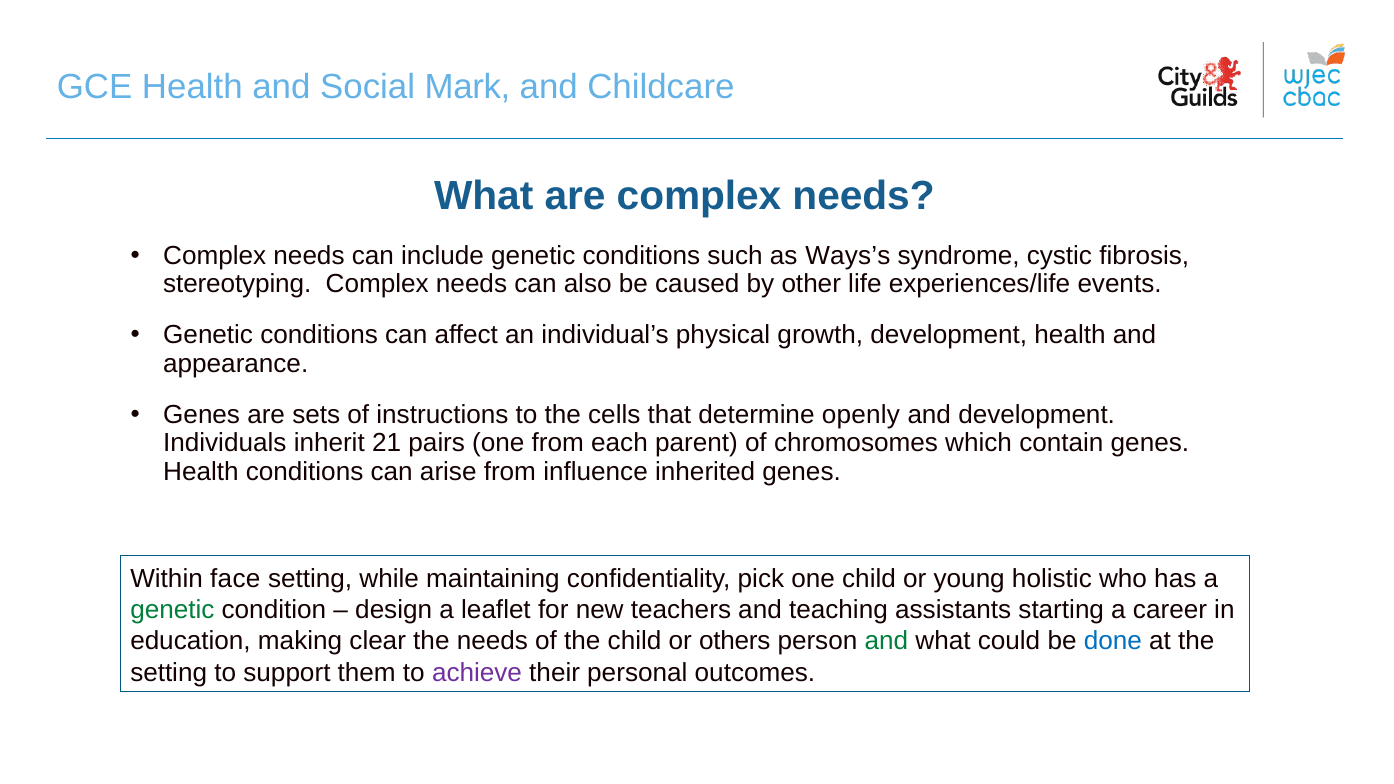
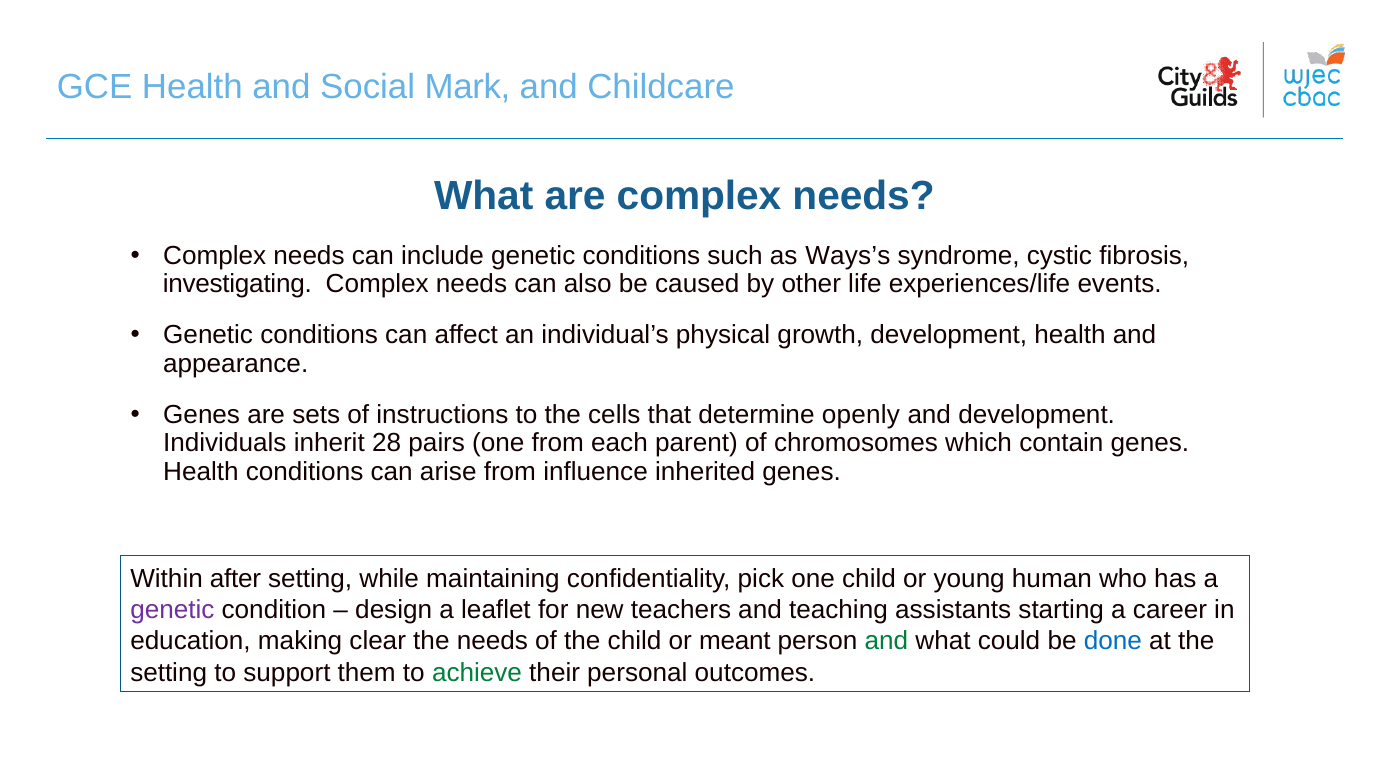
stereotyping: stereotyping -> investigating
21: 21 -> 28
face: face -> after
holistic: holistic -> human
genetic at (172, 610) colour: green -> purple
others: others -> meant
achieve colour: purple -> green
